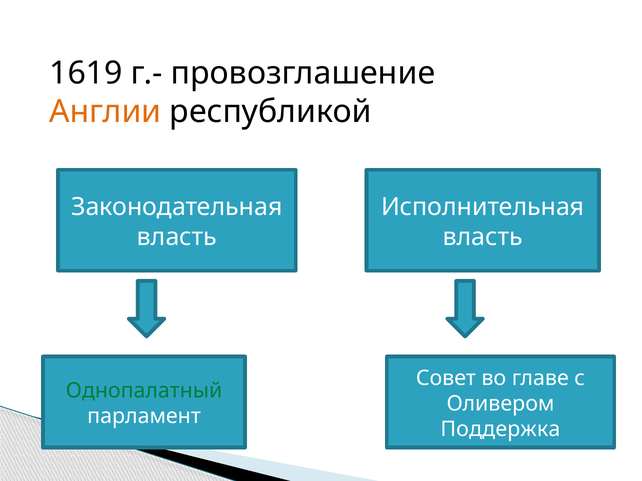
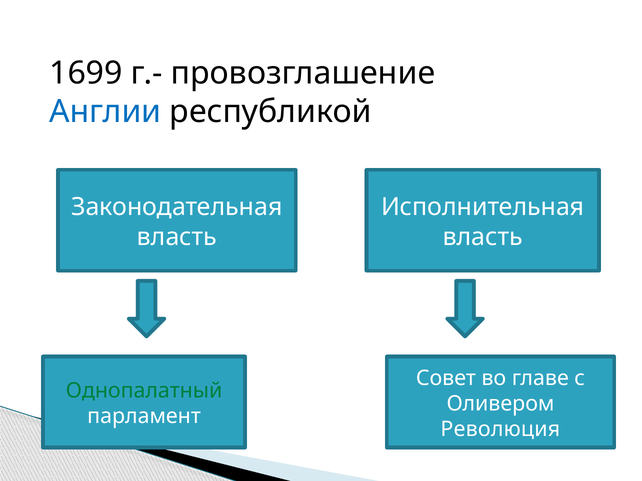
1619: 1619 -> 1699
Англии colour: orange -> blue
Поддержка: Поддержка -> Революция
